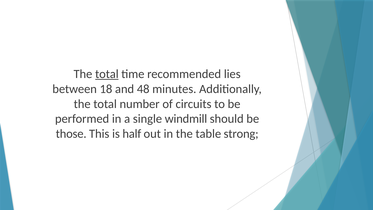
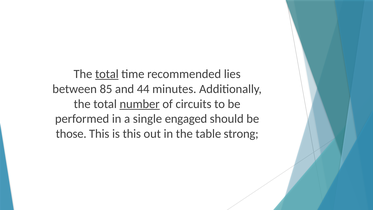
18: 18 -> 85
48: 48 -> 44
number underline: none -> present
windmill: windmill -> engaged
is half: half -> this
